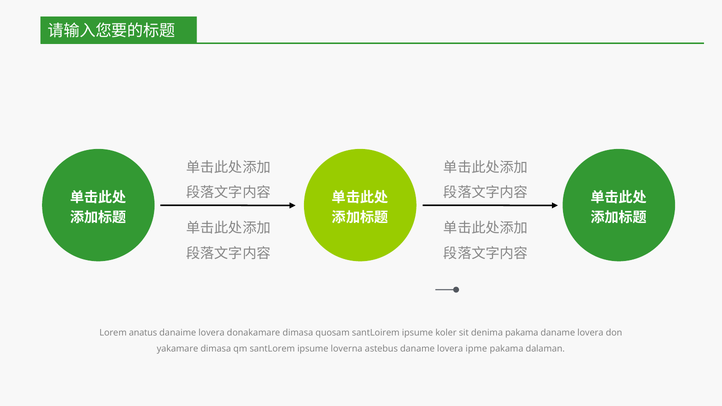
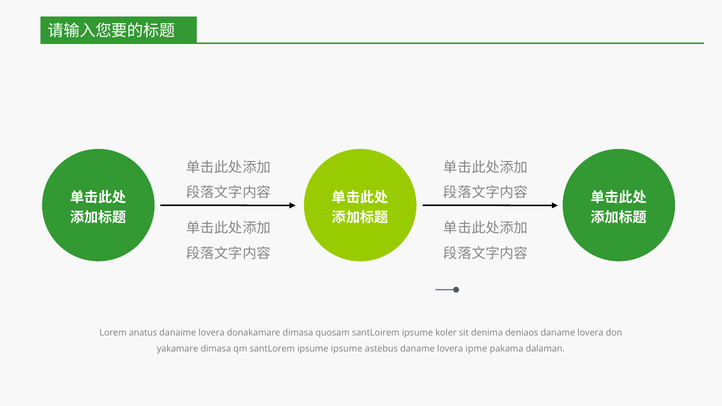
denima pakama: pakama -> deniaos
ipsume loverna: loverna -> ipsume
